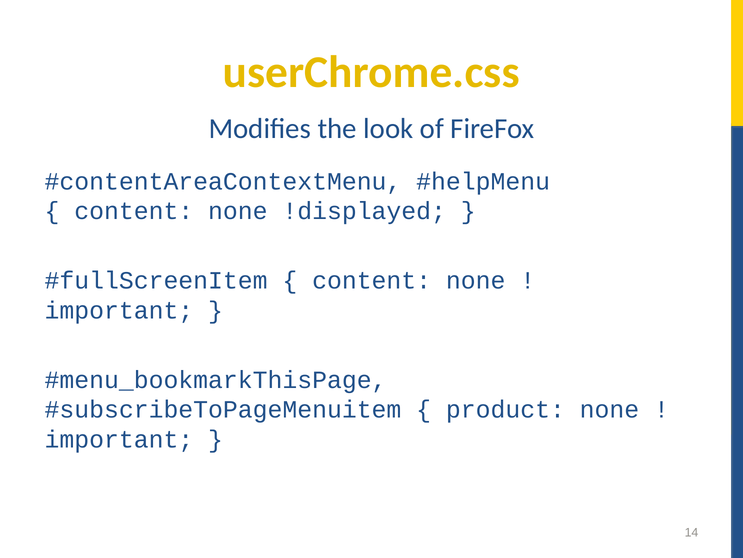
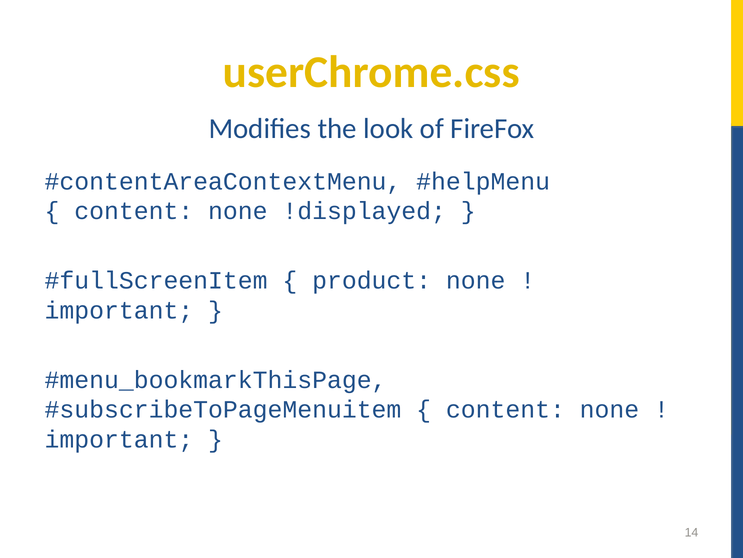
content at (372, 280): content -> product
product at (505, 409): product -> content
